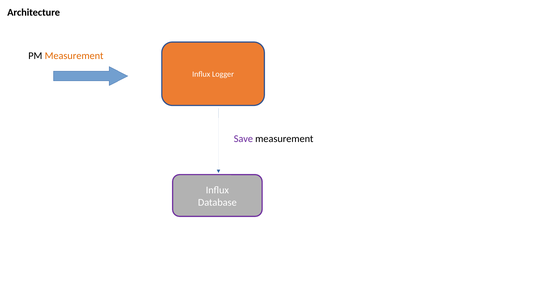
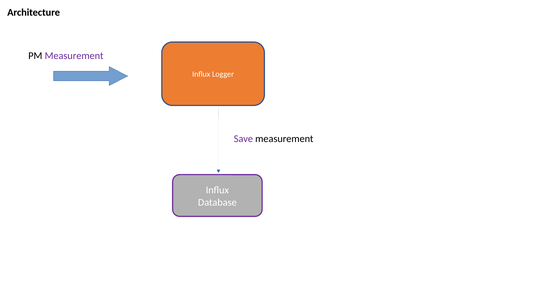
Measurement at (74, 56) colour: orange -> purple
